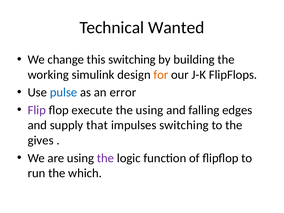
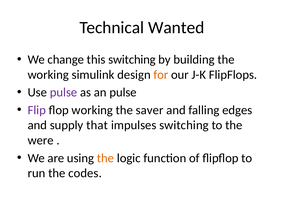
pulse at (64, 92) colour: blue -> purple
an error: error -> pulse
flop execute: execute -> working
the using: using -> saver
gives: gives -> were
the at (105, 158) colour: purple -> orange
which: which -> codes
